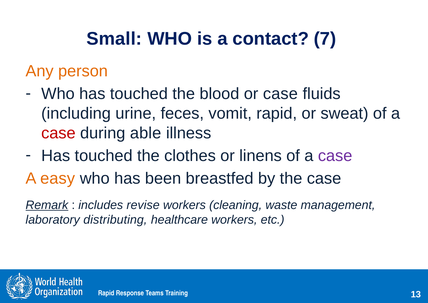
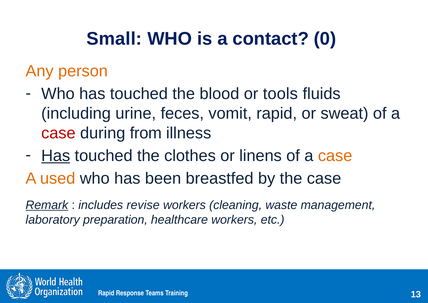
7: 7 -> 0
or case: case -> tools
able: able -> from
Has at (56, 156) underline: none -> present
case at (335, 156) colour: purple -> orange
easy: easy -> used
distributing: distributing -> preparation
